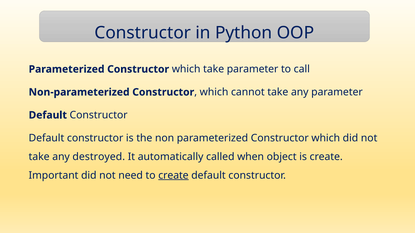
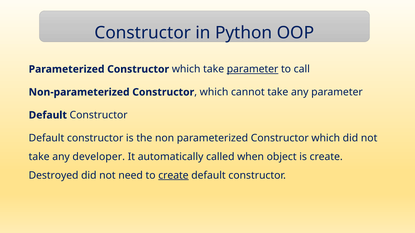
parameter at (253, 69) underline: none -> present
destroyed: destroyed -> developer
Important: Important -> Destroyed
